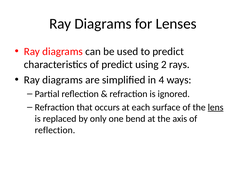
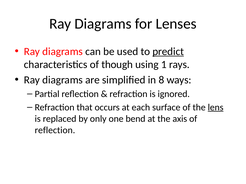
predict at (168, 52) underline: none -> present
of predict: predict -> though
2: 2 -> 1
4: 4 -> 8
